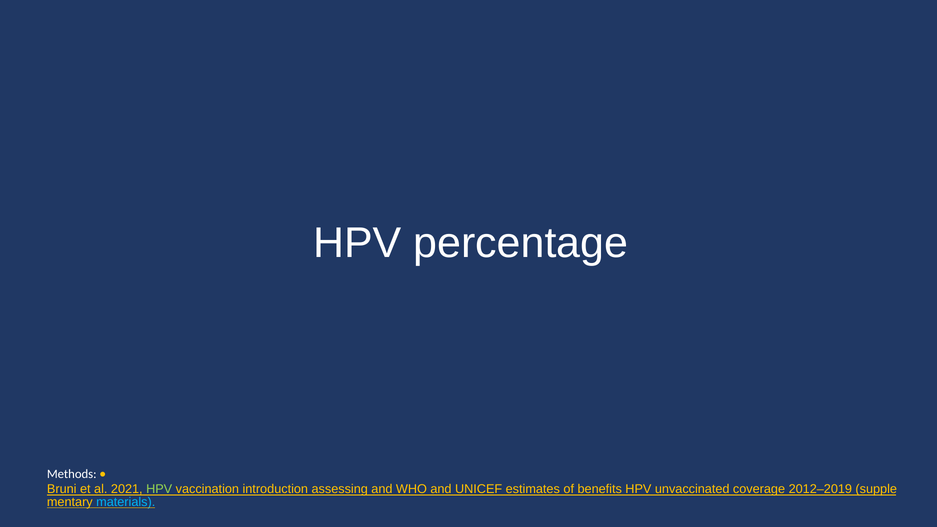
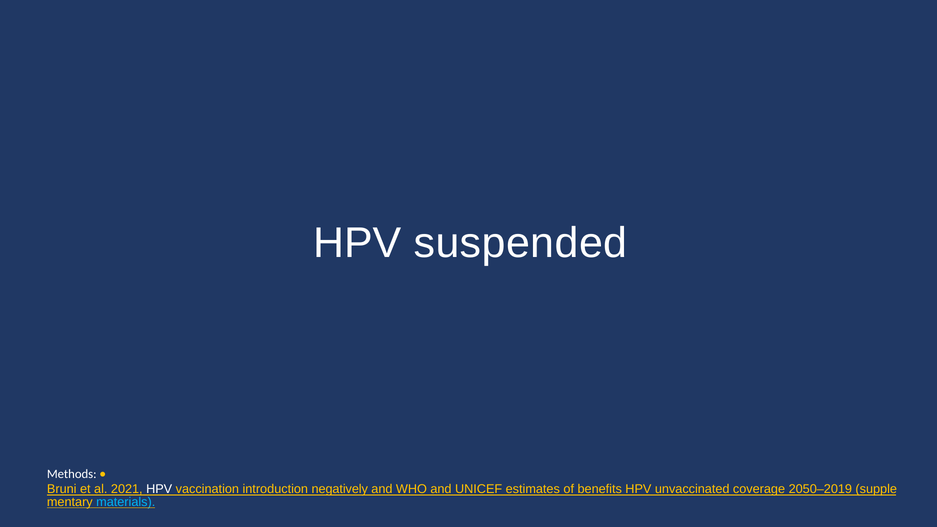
percentage: percentage -> suspended
HPV at (159, 489) colour: light green -> white
assessing: assessing -> negatively
2012–2019: 2012–2019 -> 2050–2019
